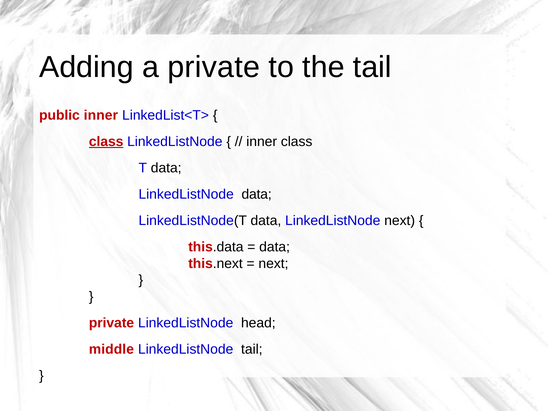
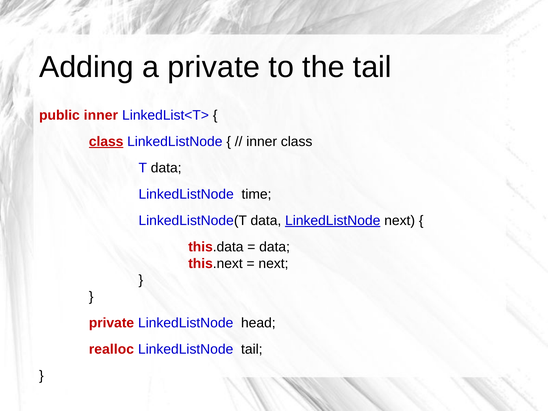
LinkedListNode data: data -> time
LinkedListNode at (333, 221) underline: none -> present
middle: middle -> realloc
